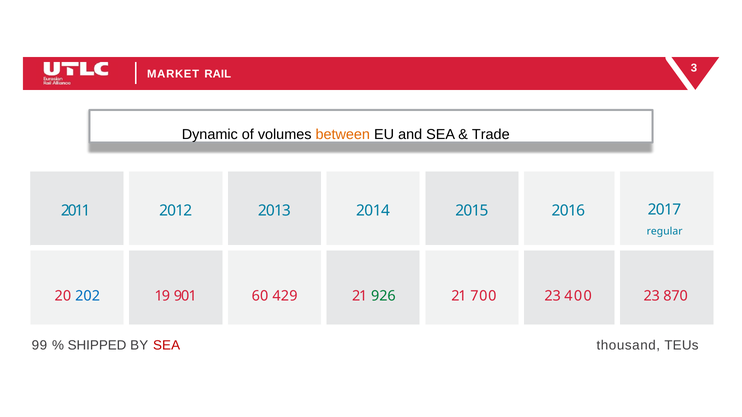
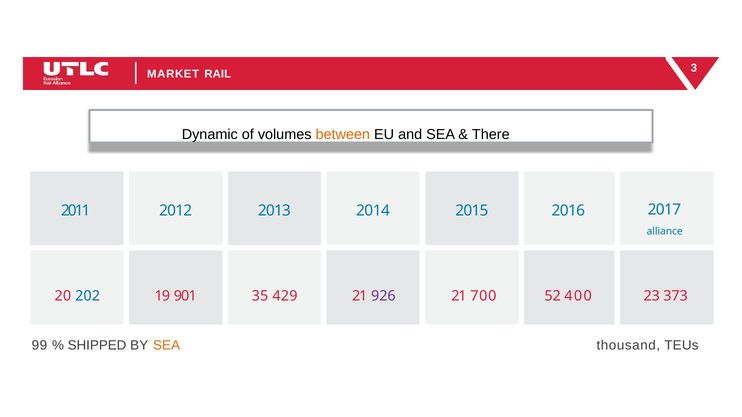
Trade: Trade -> There
regular: regular -> alliance
60: 60 -> 35
926 colour: green -> purple
700 23: 23 -> 52
870: 870 -> 373
SEA at (167, 346) colour: red -> orange
